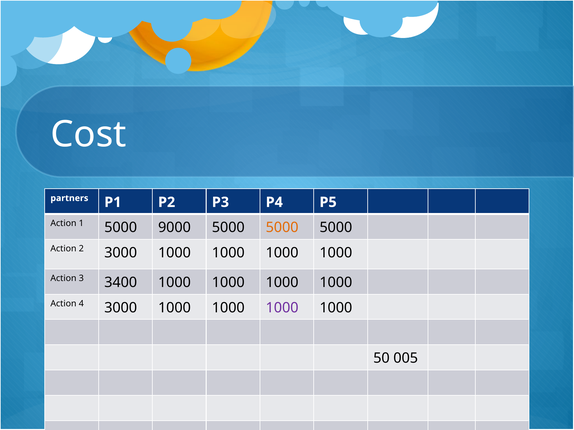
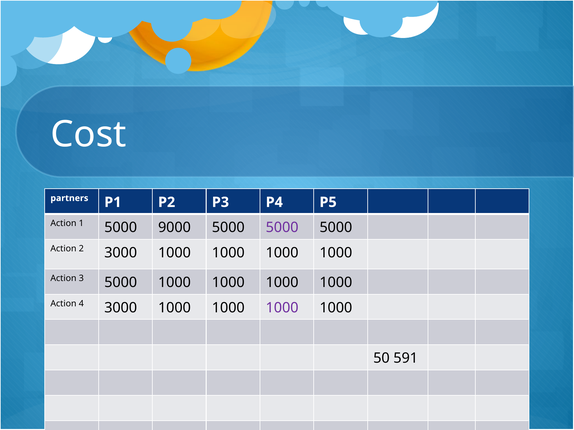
5000 at (282, 228) colour: orange -> purple
3 3400: 3400 -> 5000
005: 005 -> 591
